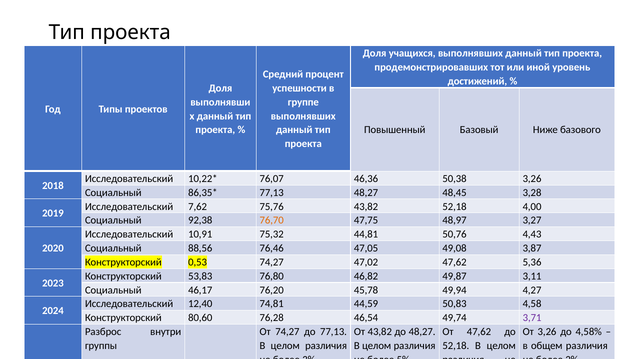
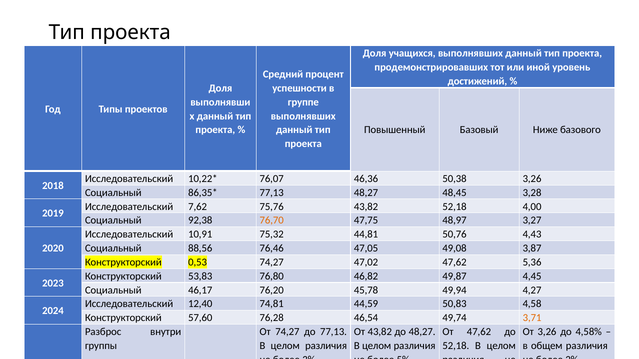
3,11: 3,11 -> 4,45
80,60: 80,60 -> 57,60
3,71 colour: purple -> orange
